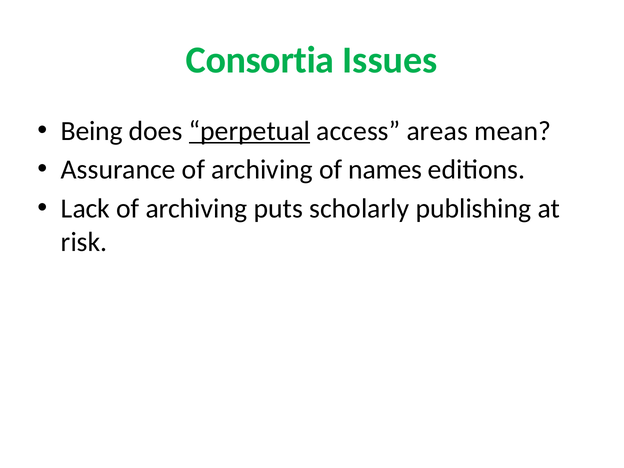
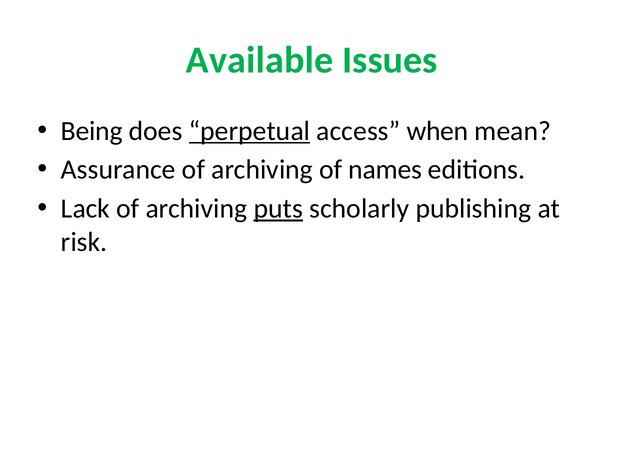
Consortia: Consortia -> Available
areas: areas -> when
puts underline: none -> present
